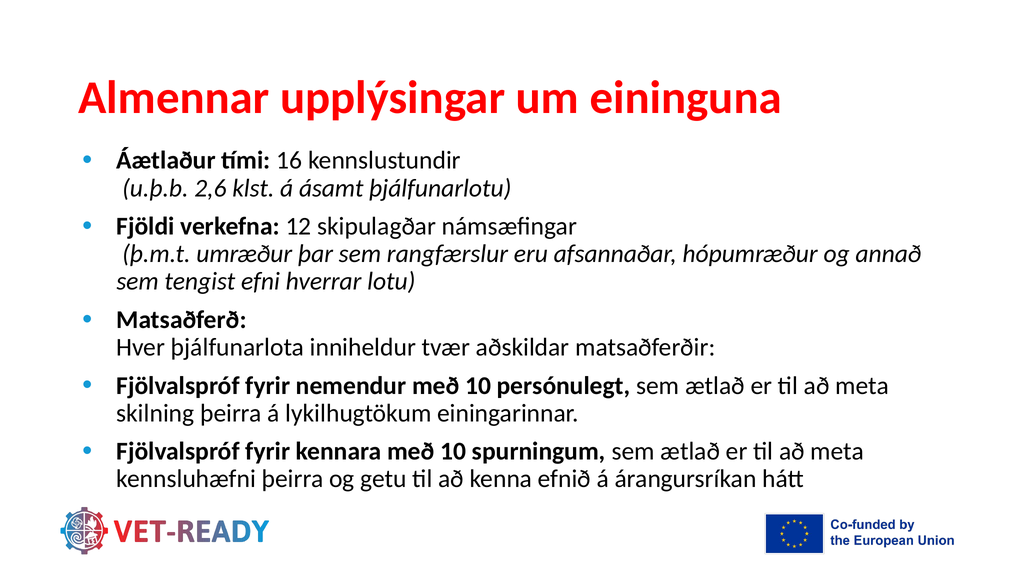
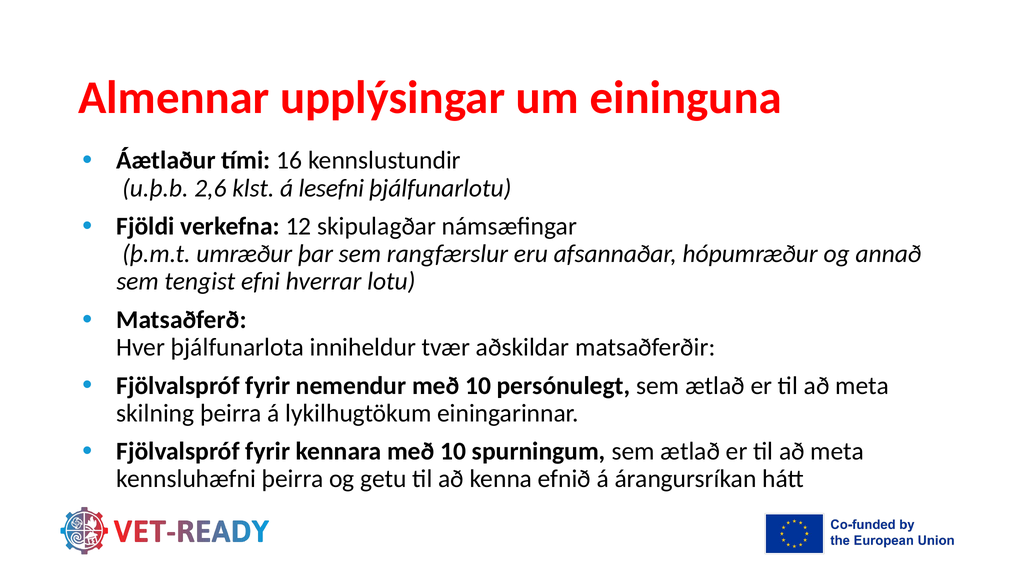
ásamt: ásamt -> lesefni
